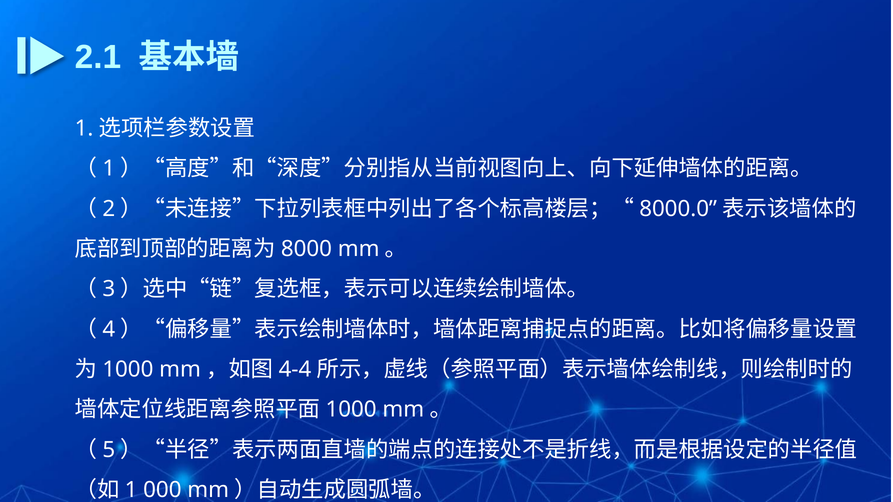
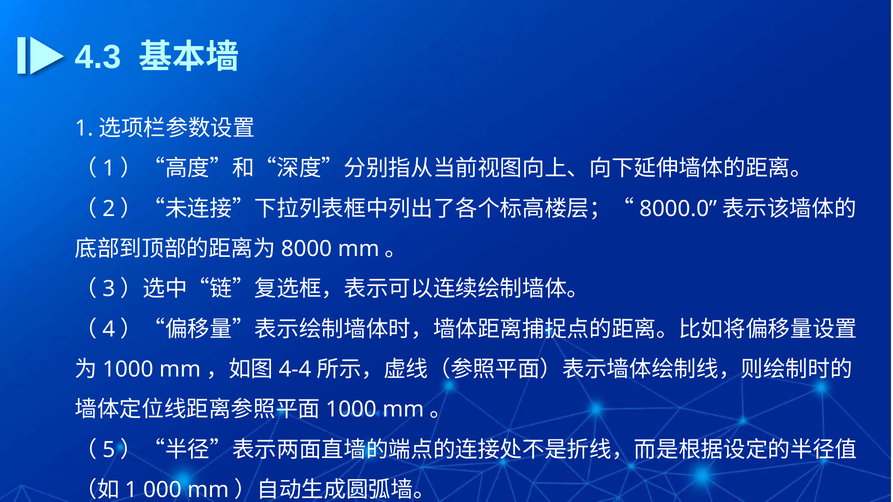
2.1: 2.1 -> 4.3
